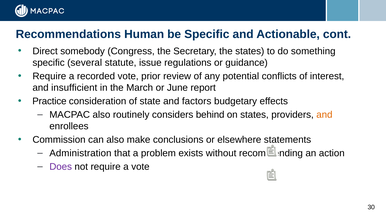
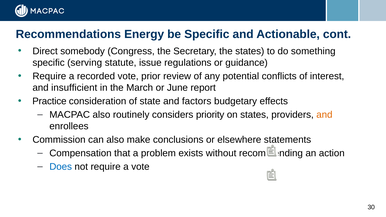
Human: Human -> Energy
several: several -> serving
behind: behind -> priority
Administration: Administration -> Compensation
Does colour: purple -> blue
